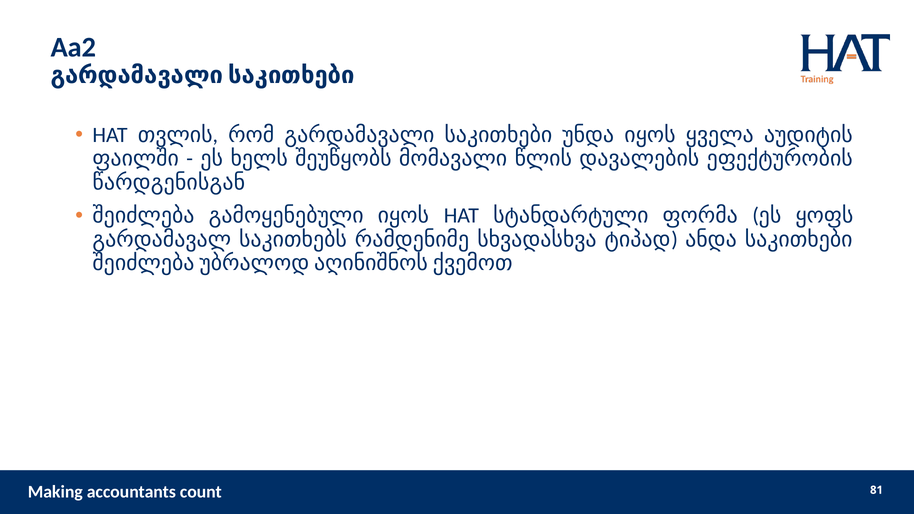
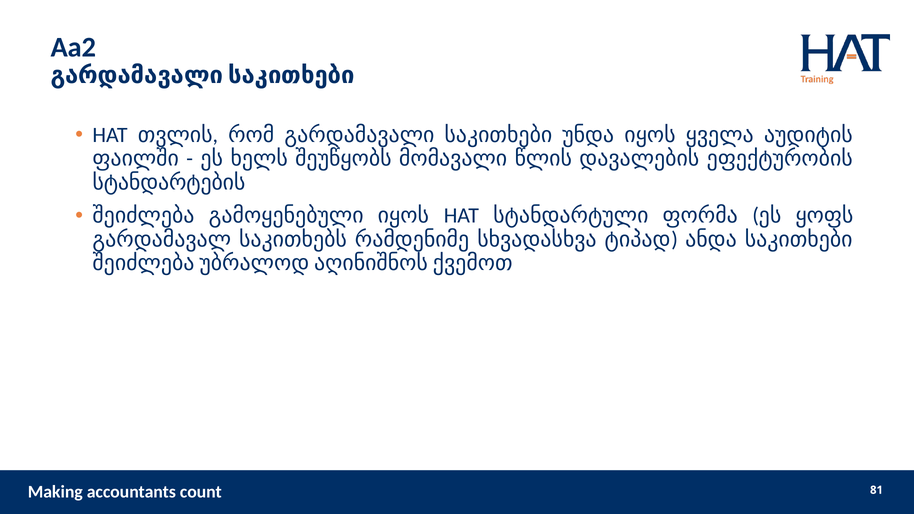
წარდგენისგან: წარდგენისგან -> სტანდარტების
